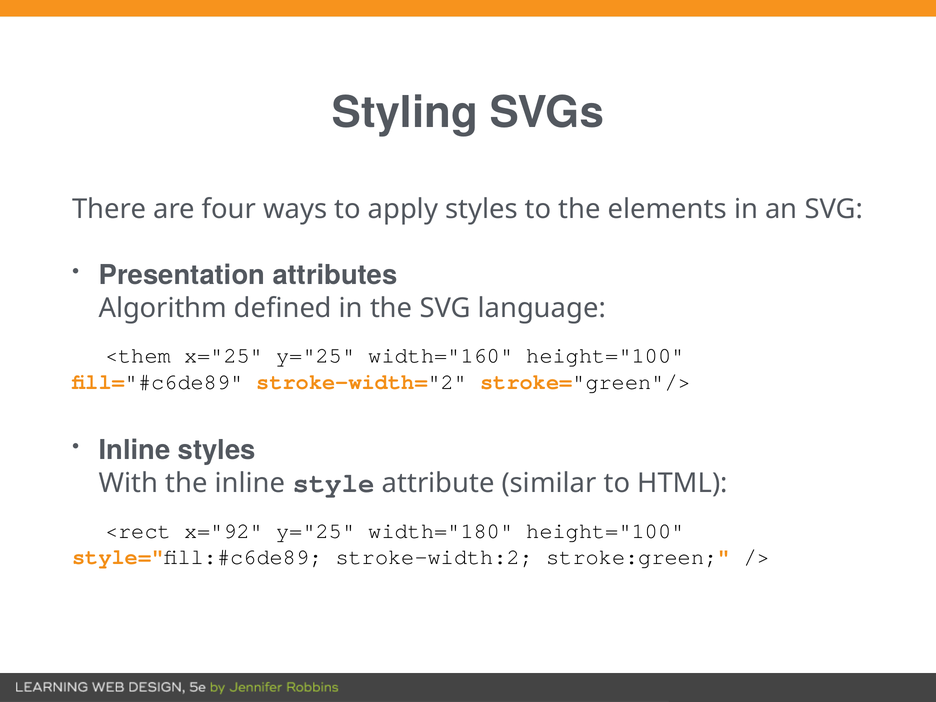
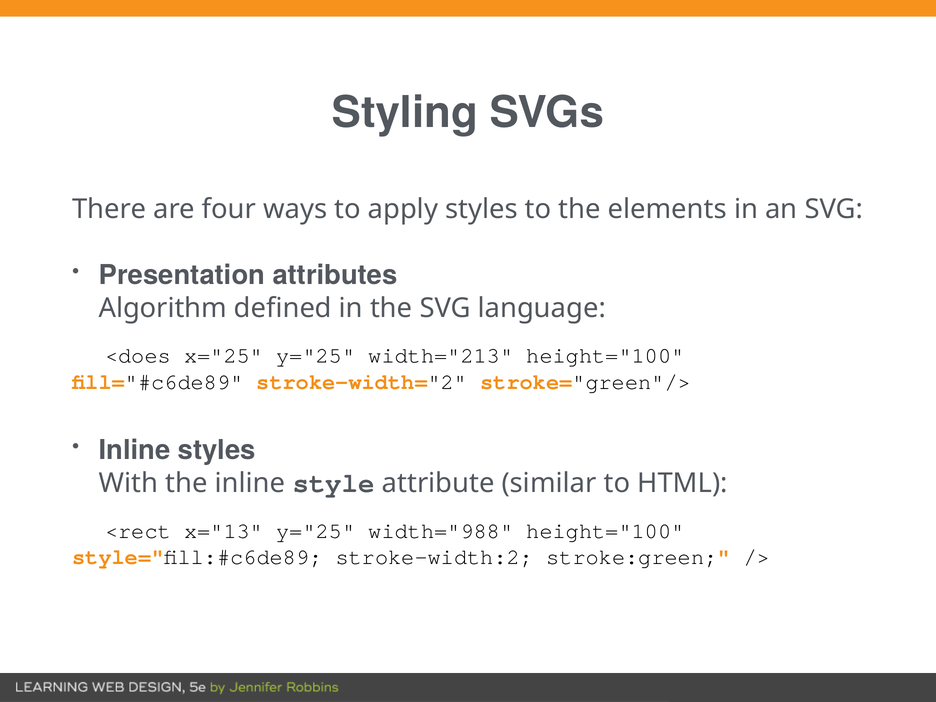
<them: <them -> <does
width="160: width="160 -> width="213
x="92: x="92 -> x="13
width="180: width="180 -> width="988
